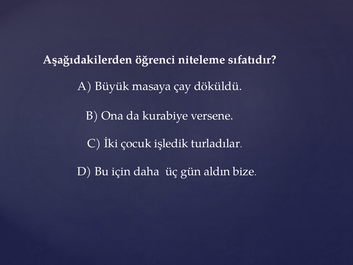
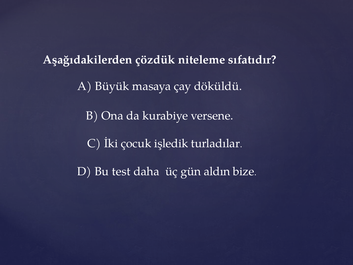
öğrenci: öğrenci -> çözdük
için: için -> test
